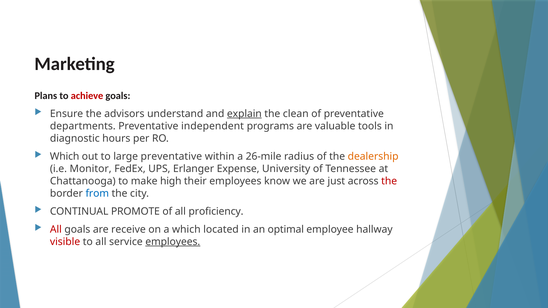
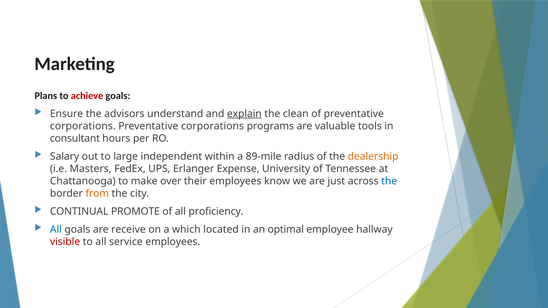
departments at (83, 126): departments -> corporations
independent at (213, 126): independent -> corporations
diagnostic: diagnostic -> consultant
Which at (65, 156): Which -> Salary
large preventative: preventative -> independent
26-mile: 26-mile -> 89-mile
Monitor: Monitor -> Masters
high: high -> over
the at (389, 181) colour: red -> blue
from colour: blue -> orange
All at (56, 230) colour: red -> blue
employees at (173, 242) underline: present -> none
